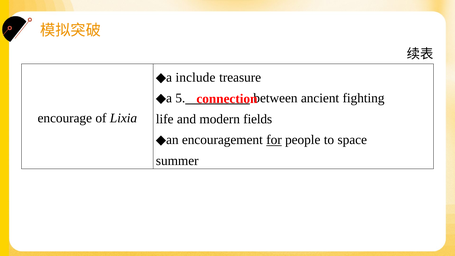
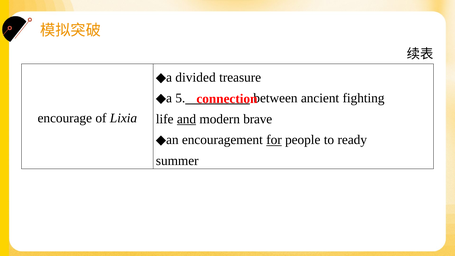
include: include -> divided
and underline: none -> present
fields: fields -> brave
space: space -> ready
